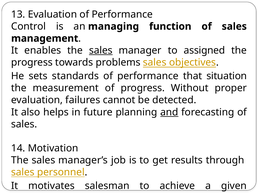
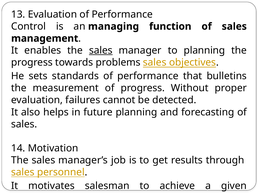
to assigned: assigned -> planning
situation: situation -> bulletins
and underline: present -> none
